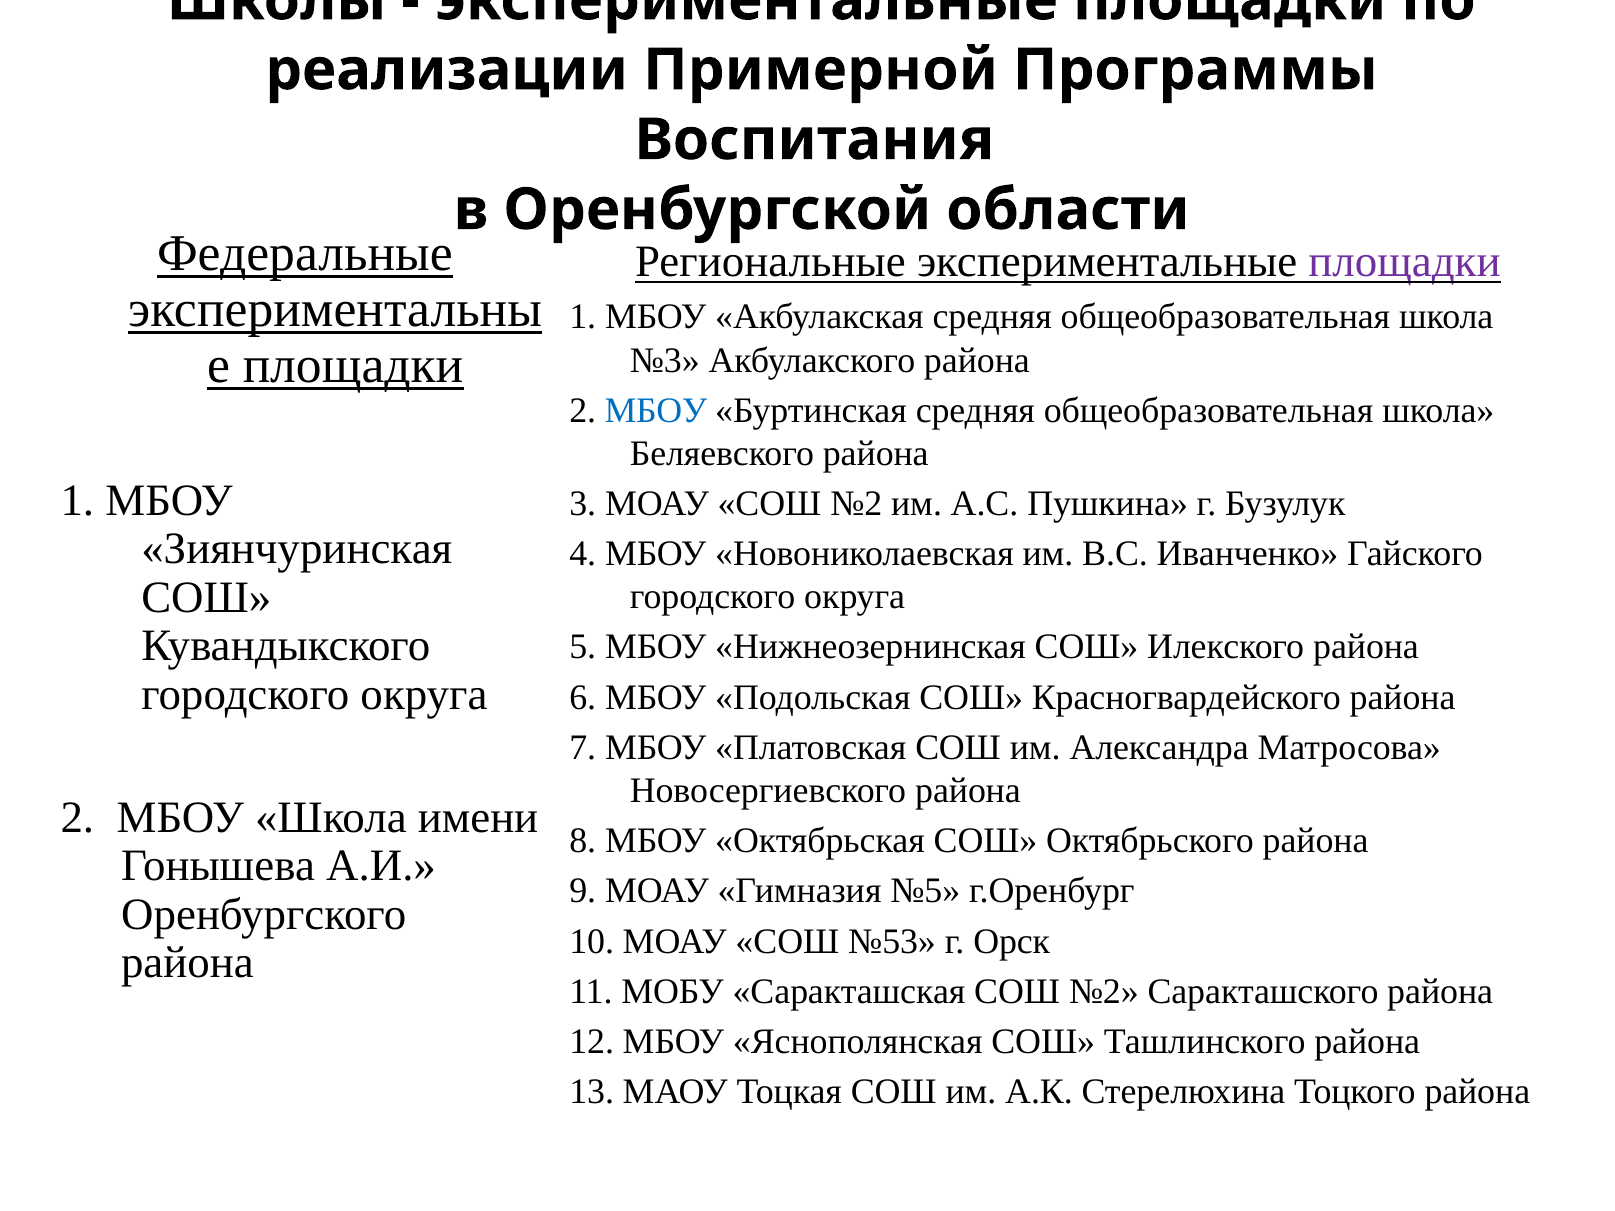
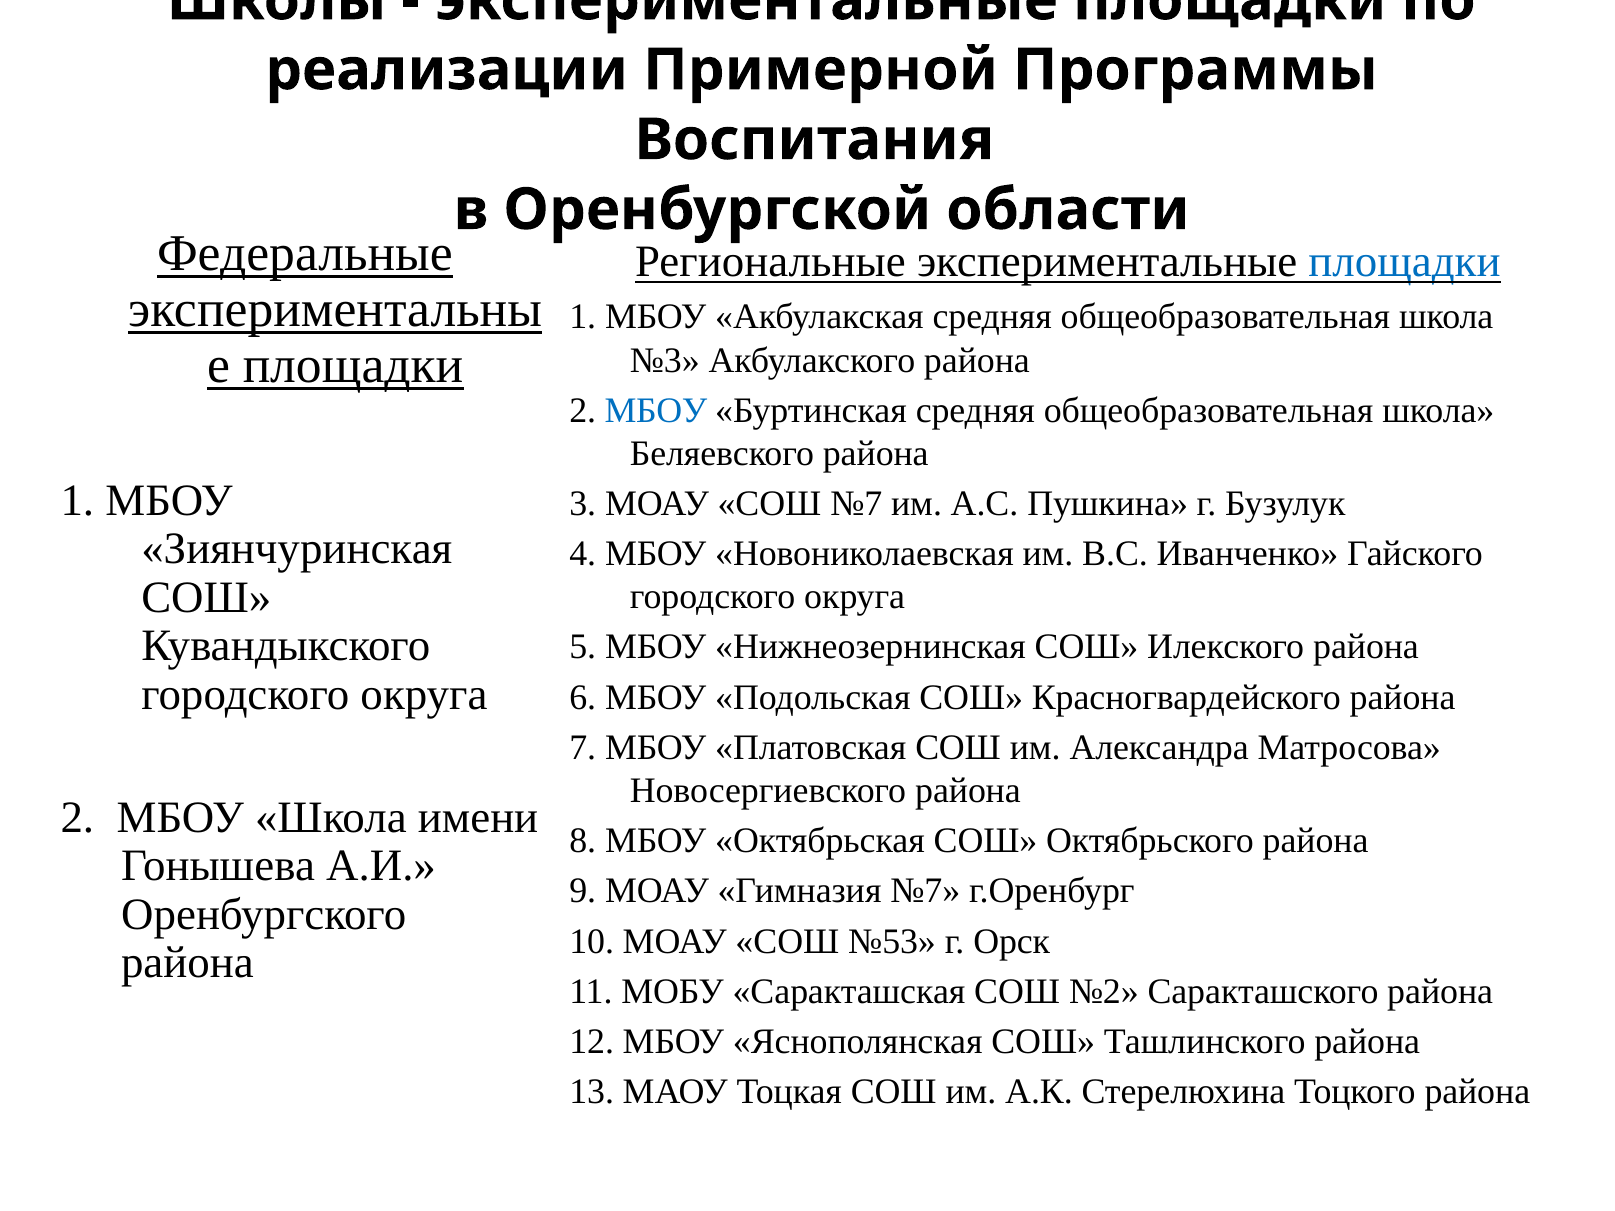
площадки at (1404, 262) colour: purple -> blue
МОАУ СОШ №2: №2 -> №7
Гимназия №5: №5 -> №7
